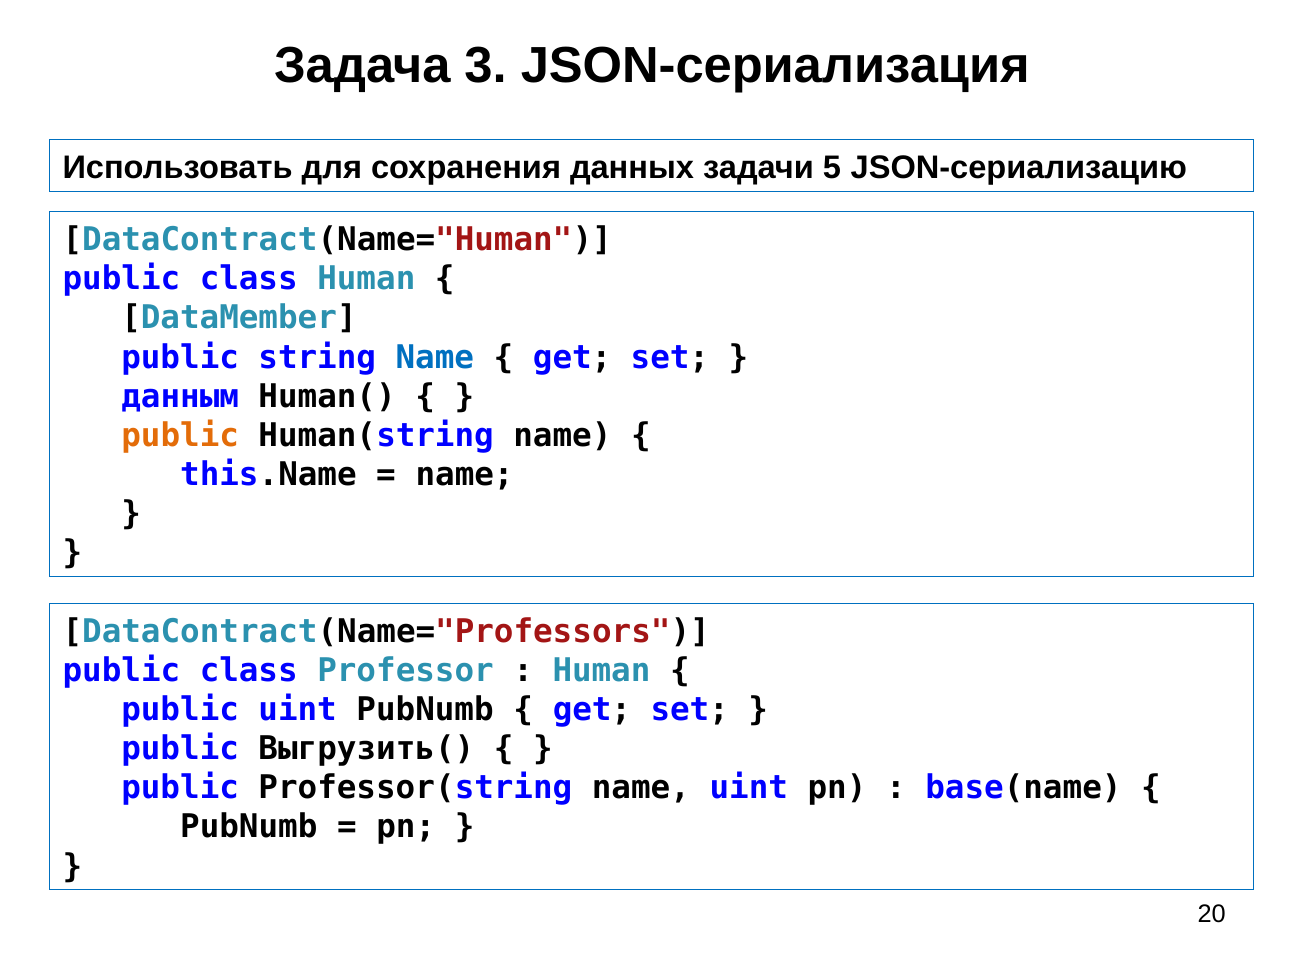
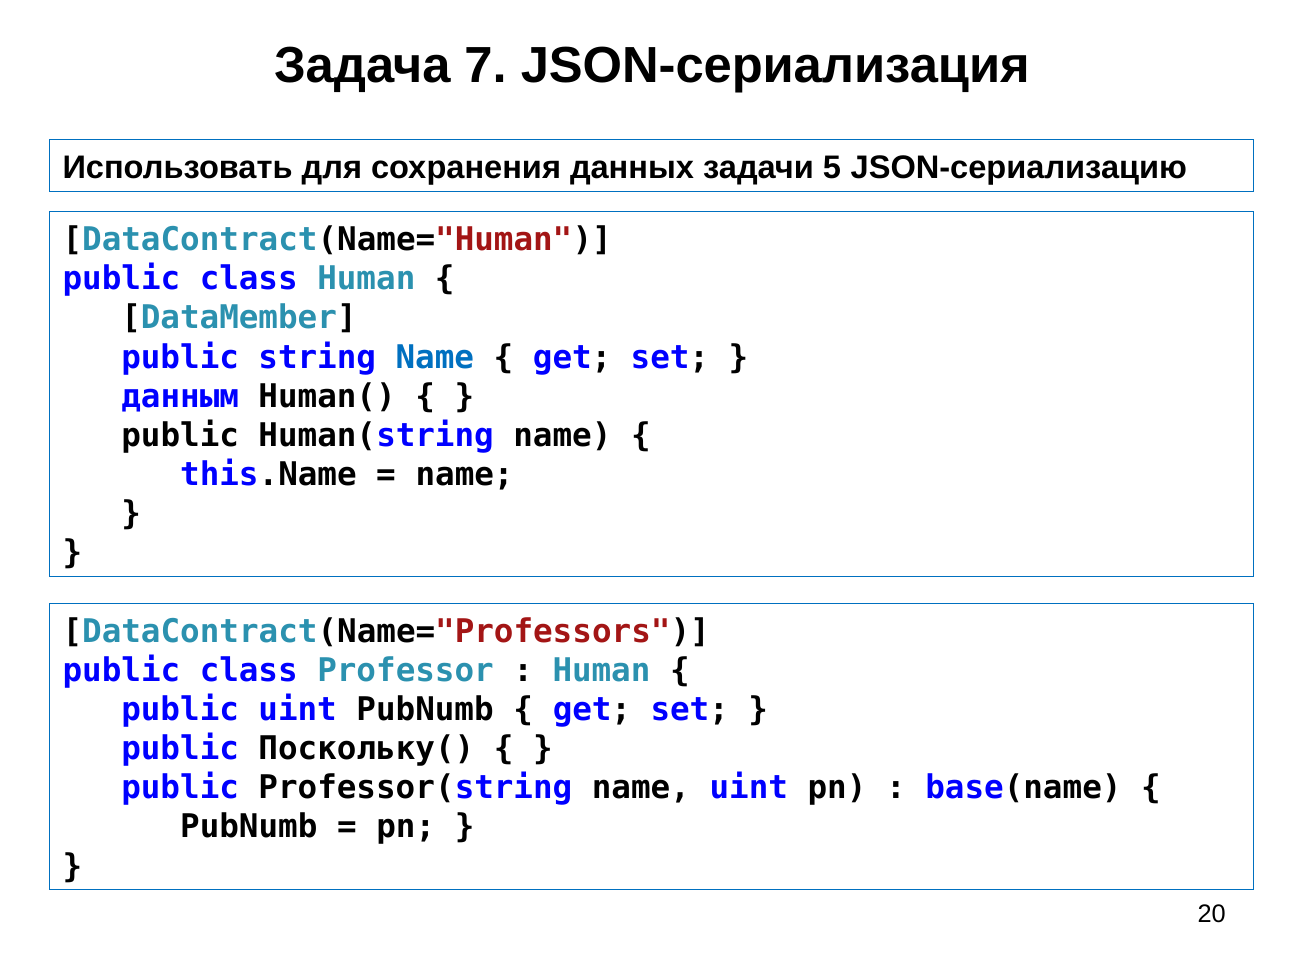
3: 3 -> 7
public at (180, 436) colour: orange -> black
Выгрузить(: Выгрузить( -> Поскольку(
